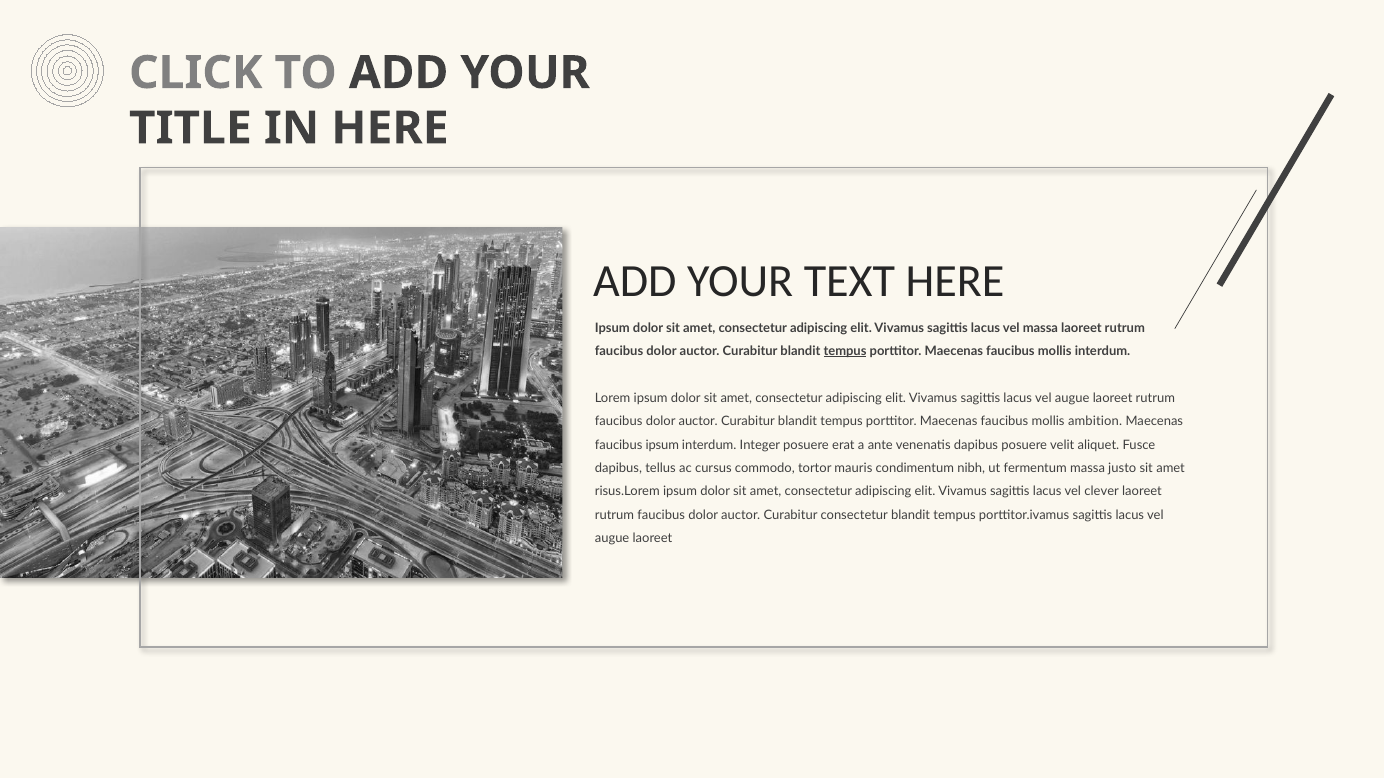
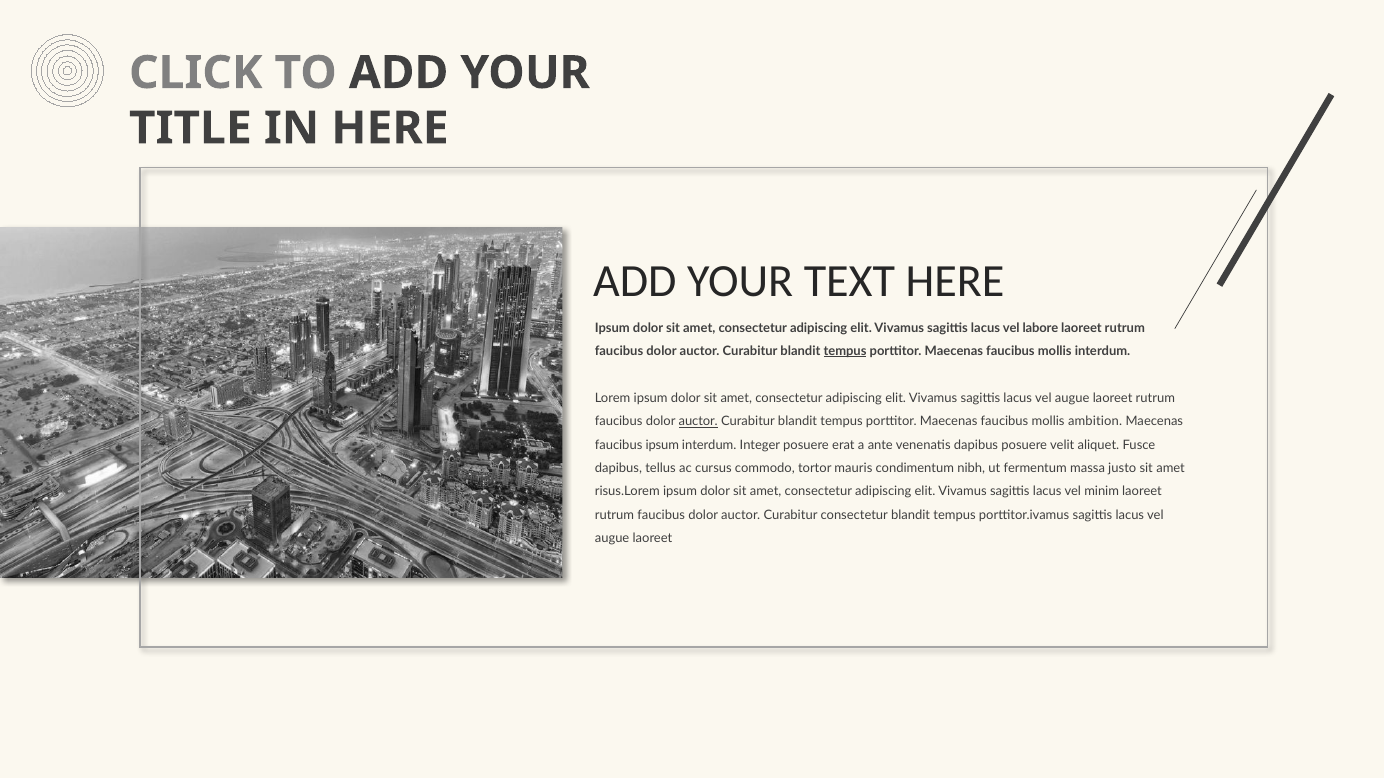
vel massa: massa -> labore
auctor at (698, 422) underline: none -> present
clever: clever -> minim
